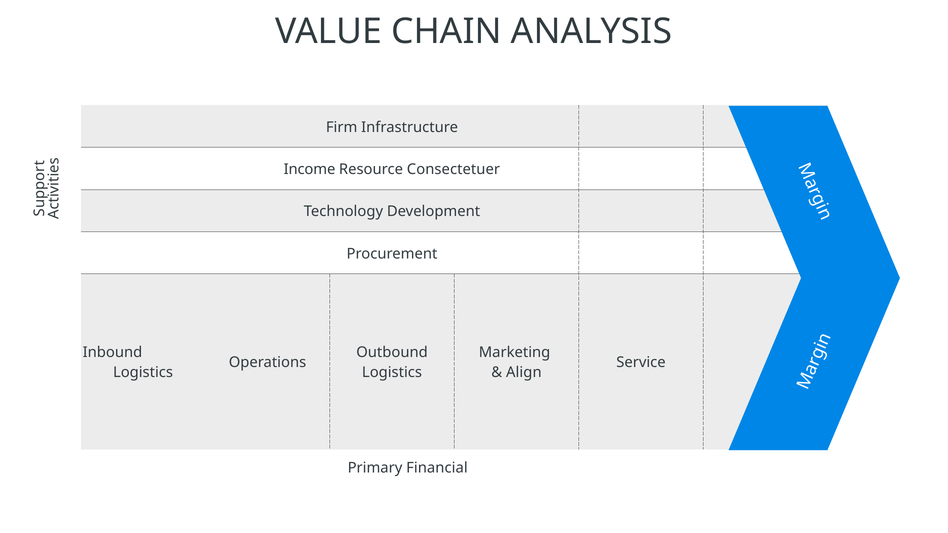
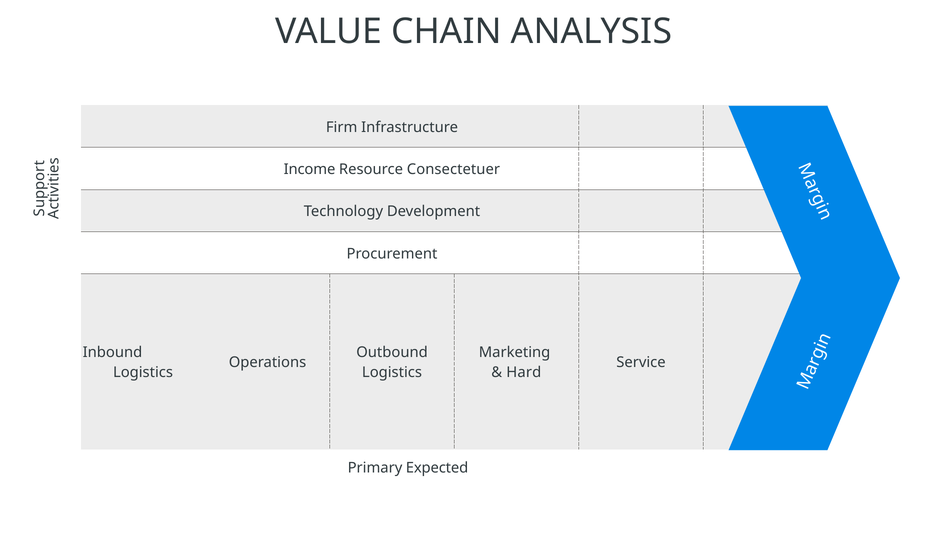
Align: Align -> Hard
Financial: Financial -> Expected
